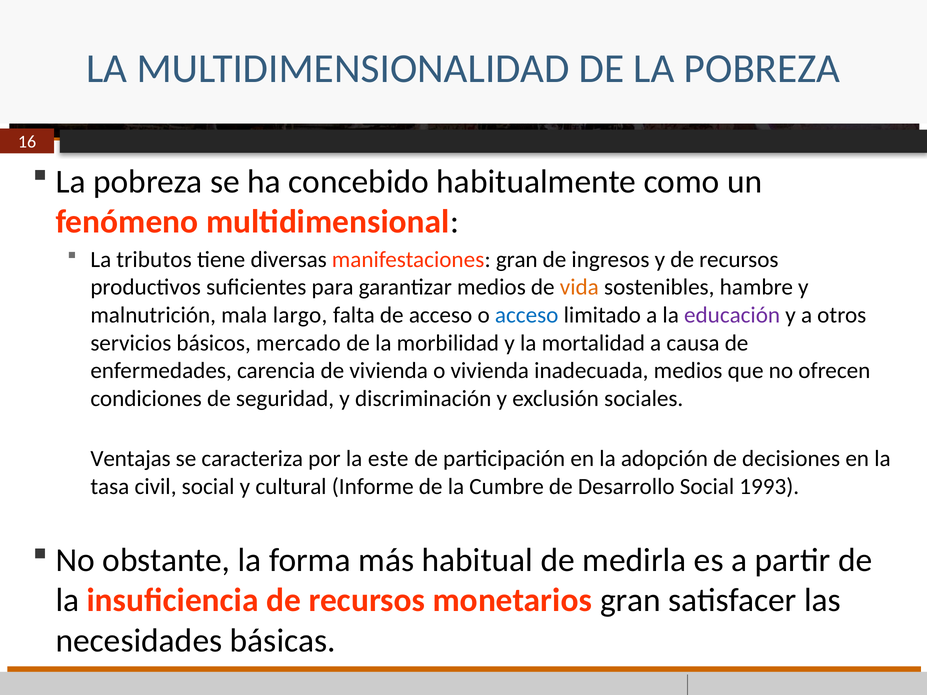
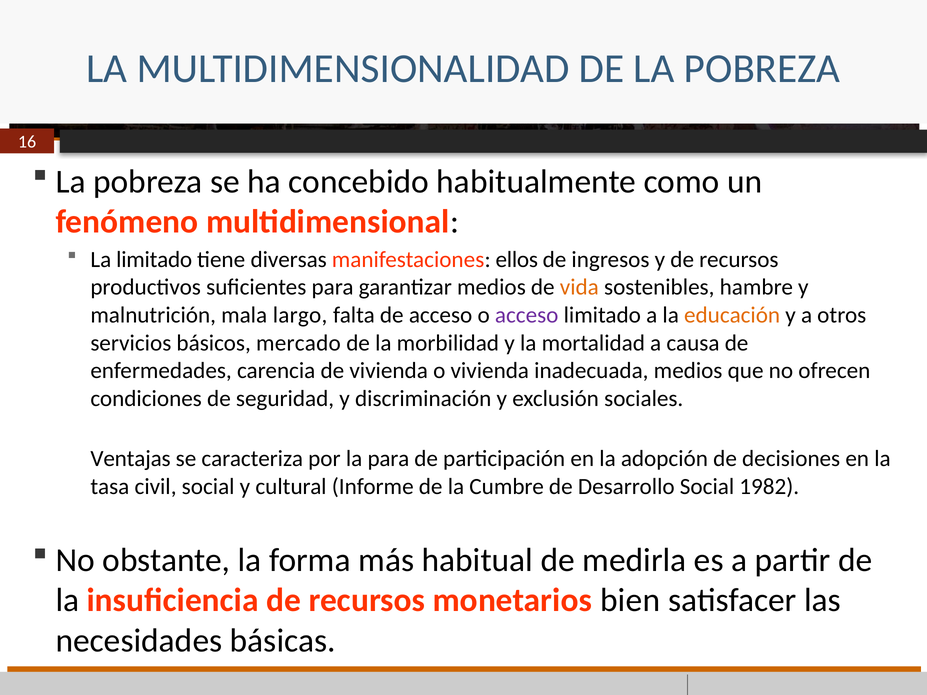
La tributos: tributos -> limitado
manifestaciones gran: gran -> ellos
acceso at (527, 315) colour: blue -> purple
educación colour: purple -> orange
la este: este -> para
1993: 1993 -> 1982
monetarios gran: gran -> bien
